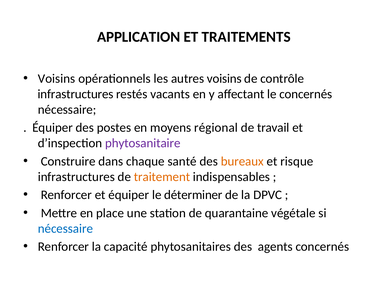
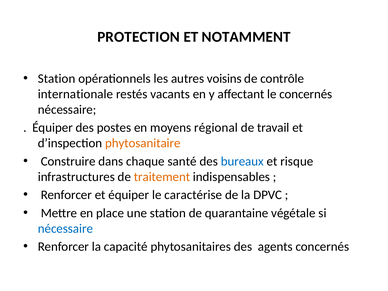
APPLICATION: APPLICATION -> PROTECTION
TRAITEMENTS: TRAITEMENTS -> NOTAMMENT
Voisins at (57, 79): Voisins -> Station
infrastructures at (76, 94): infrastructures -> internationale
phytosanitaire colour: purple -> orange
bureaux colour: orange -> blue
déterminer: déterminer -> caractérise
